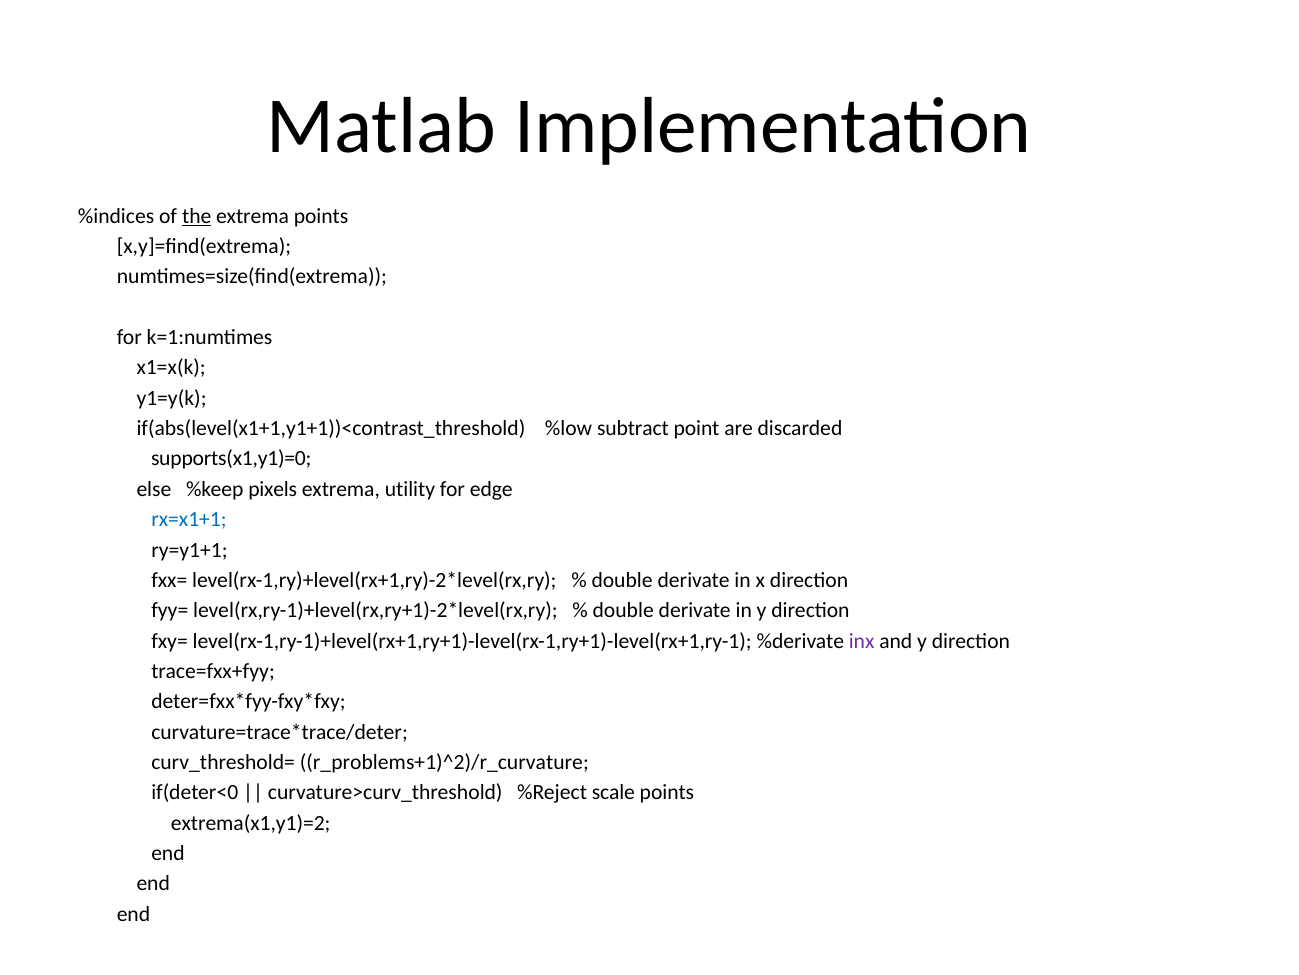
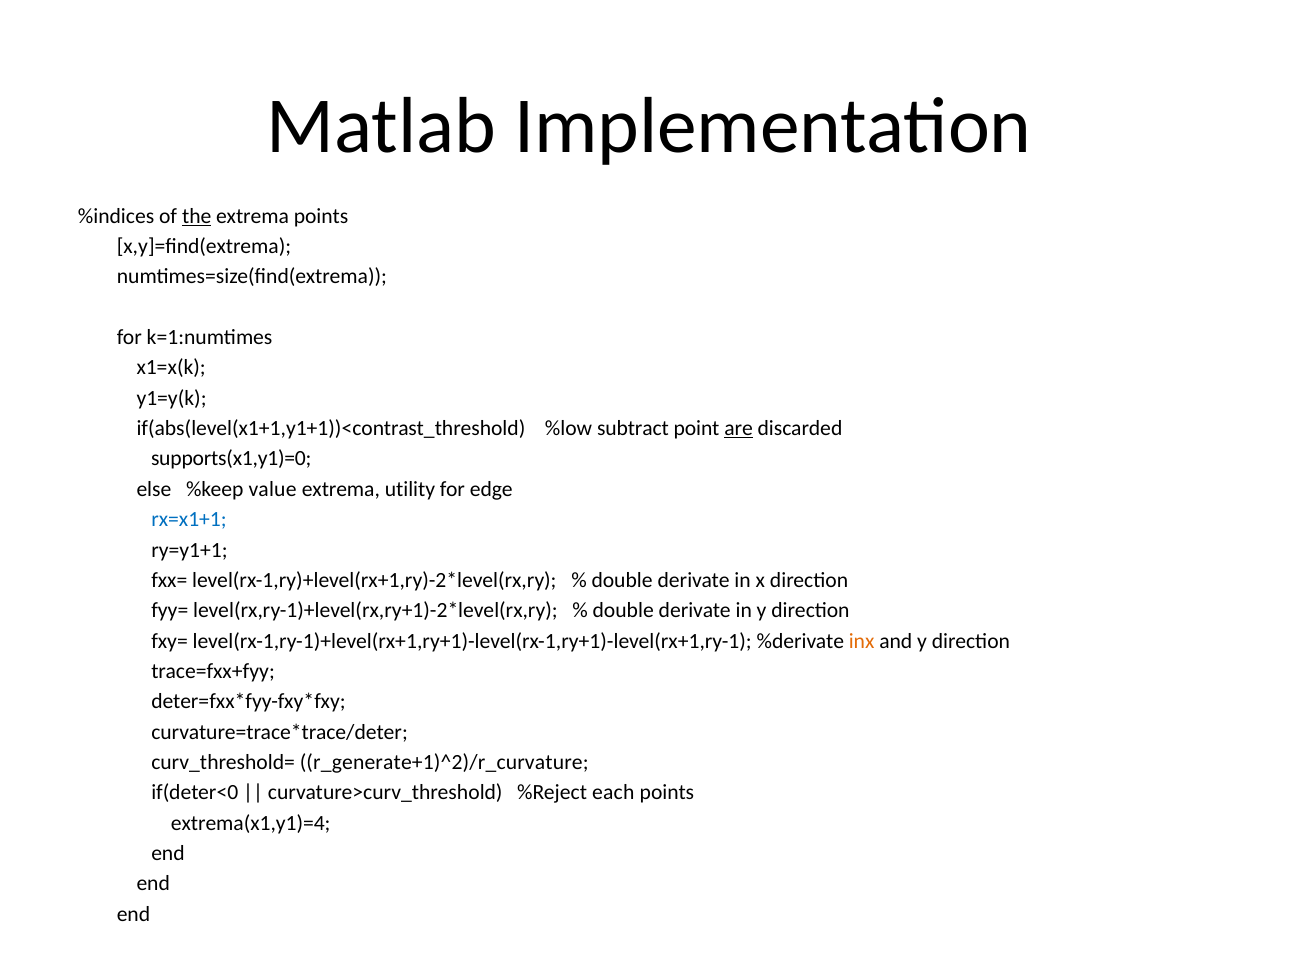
are underline: none -> present
pixels: pixels -> value
inx colour: purple -> orange
r_problems+1)^2)/r_curvature: r_problems+1)^2)/r_curvature -> r_generate+1)^2)/r_curvature
scale: scale -> each
extrema(x1,y1)=2: extrema(x1,y1)=2 -> extrema(x1,y1)=4
